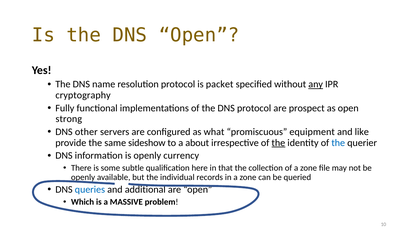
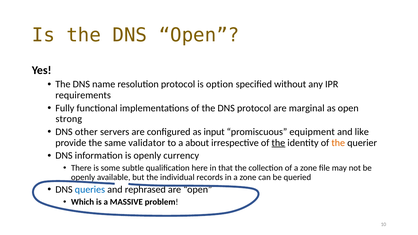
packet: packet -> option
any underline: present -> none
cryptography: cryptography -> requirements
prospect: prospect -> marginal
what: what -> input
sideshow: sideshow -> validator
the at (338, 143) colour: blue -> orange
additional: additional -> rephrased
